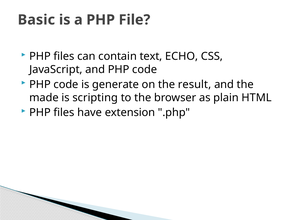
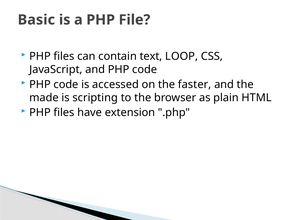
ECHO: ECHO -> LOOP
generate: generate -> accessed
result: result -> faster
